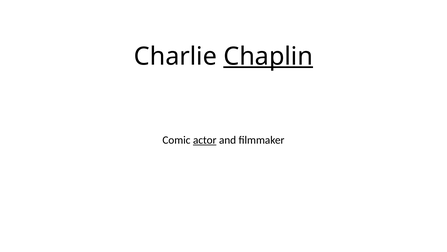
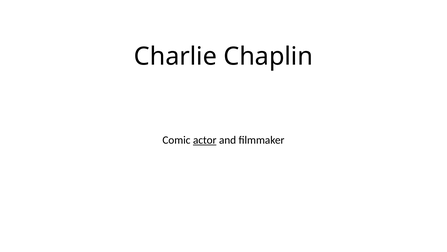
Chaplin underline: present -> none
